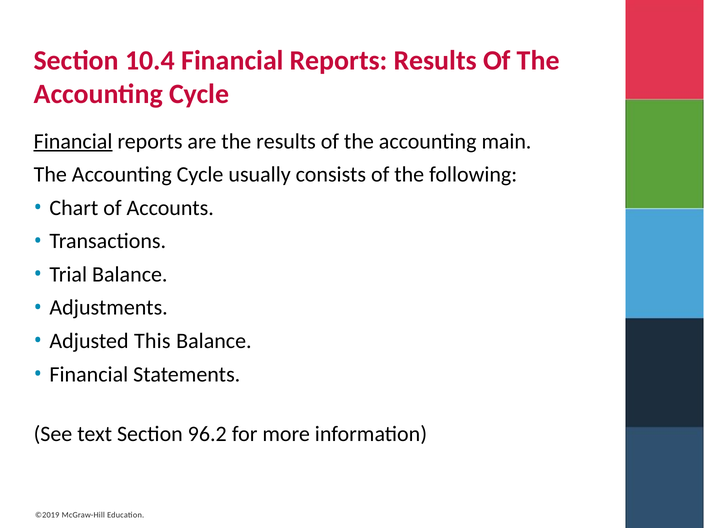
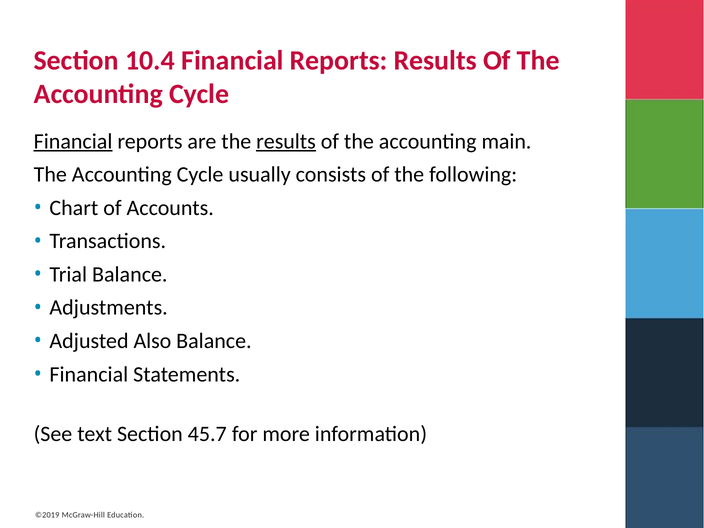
results at (286, 141) underline: none -> present
This: This -> Also
96.2: 96.2 -> 45.7
